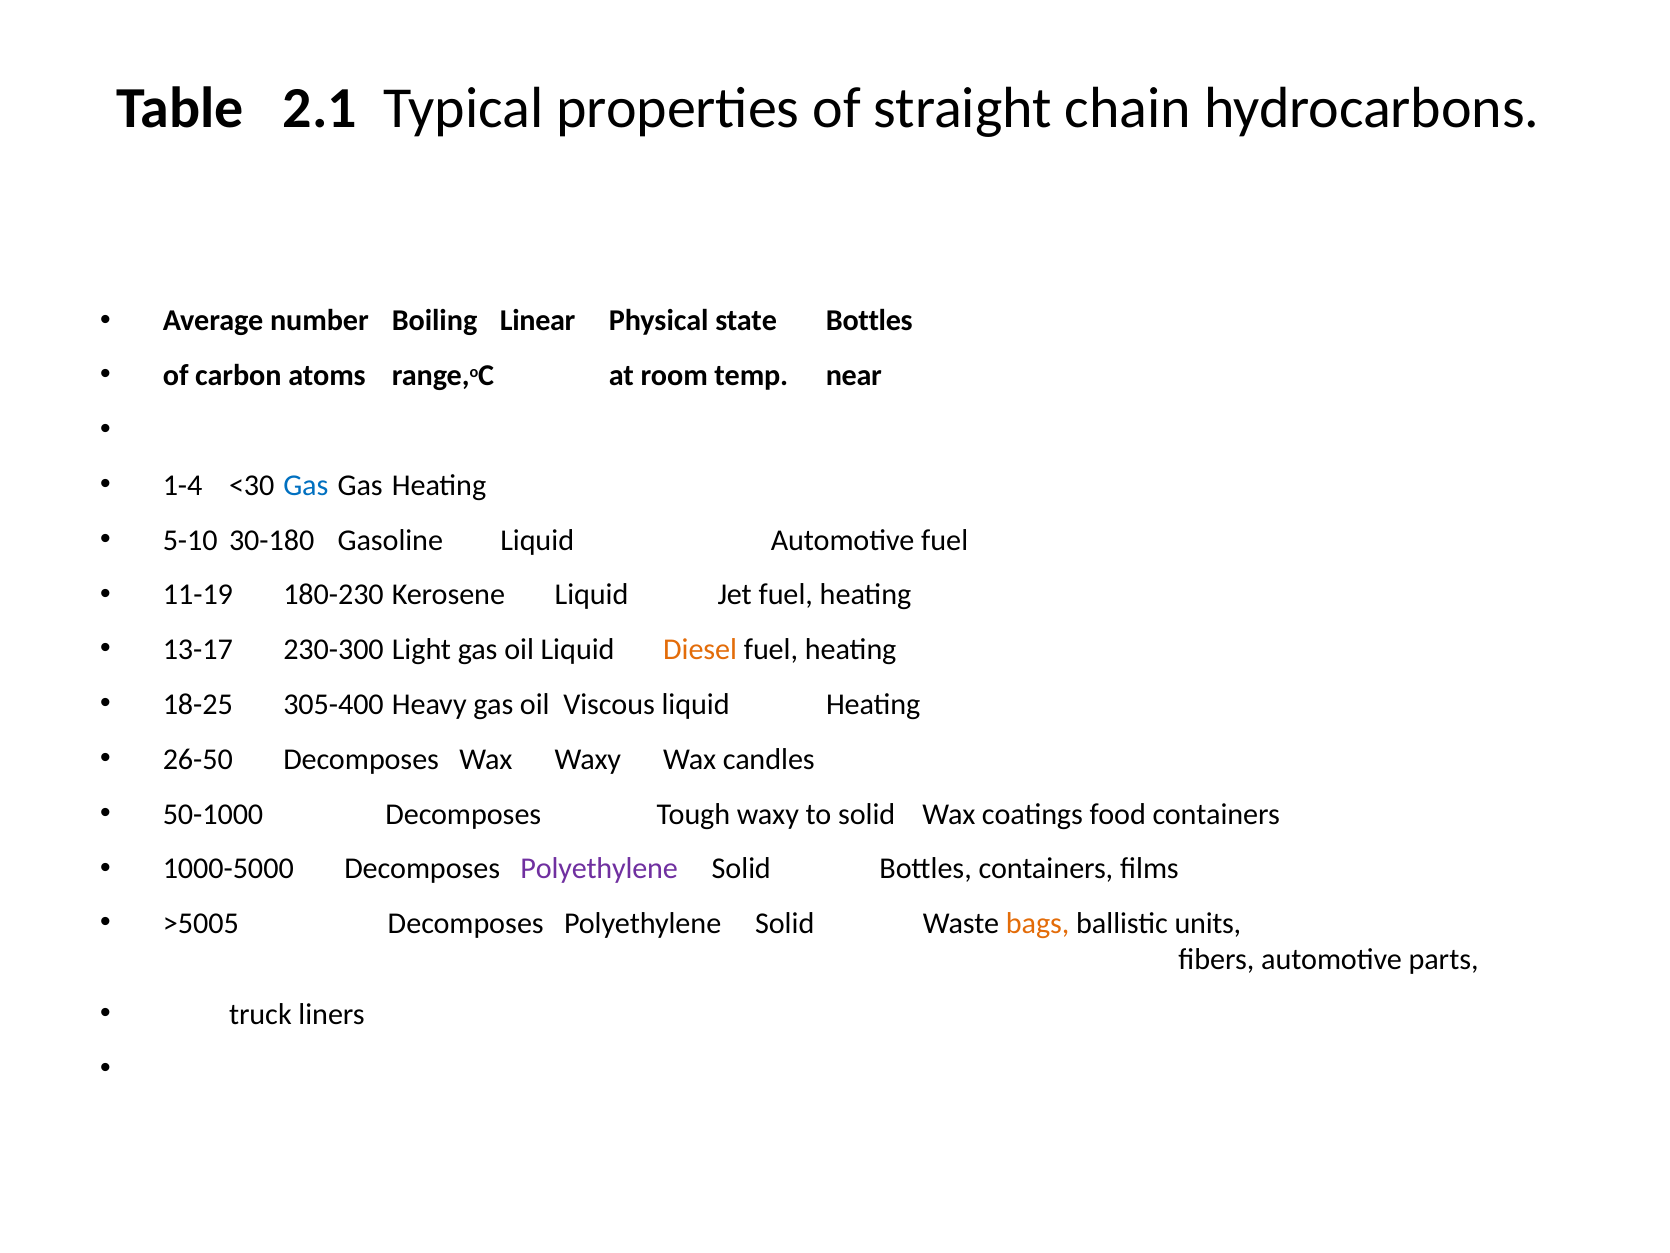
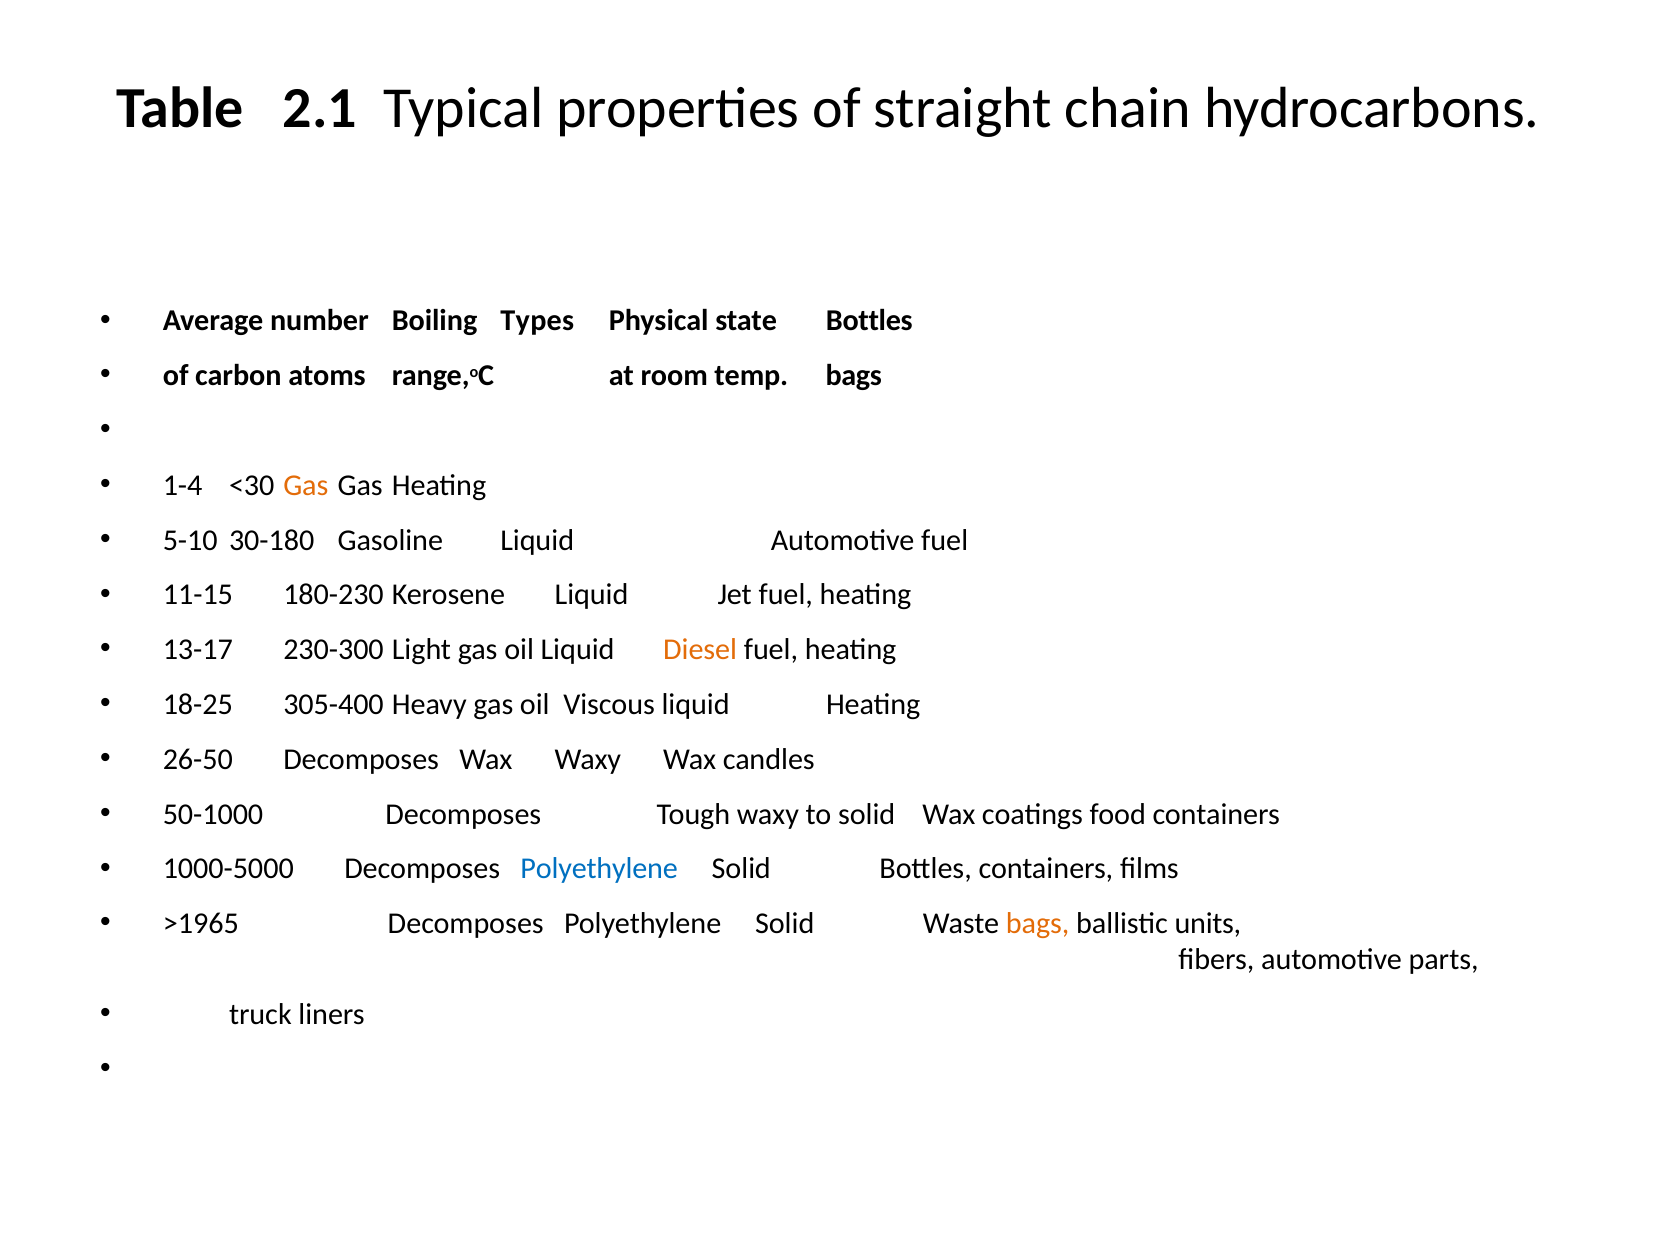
Linear: Linear -> Types
temp near: near -> bags
Gas at (306, 485) colour: blue -> orange
11-19: 11-19 -> 11-15
Polyethylene at (599, 869) colour: purple -> blue
>5005: >5005 -> >1965
